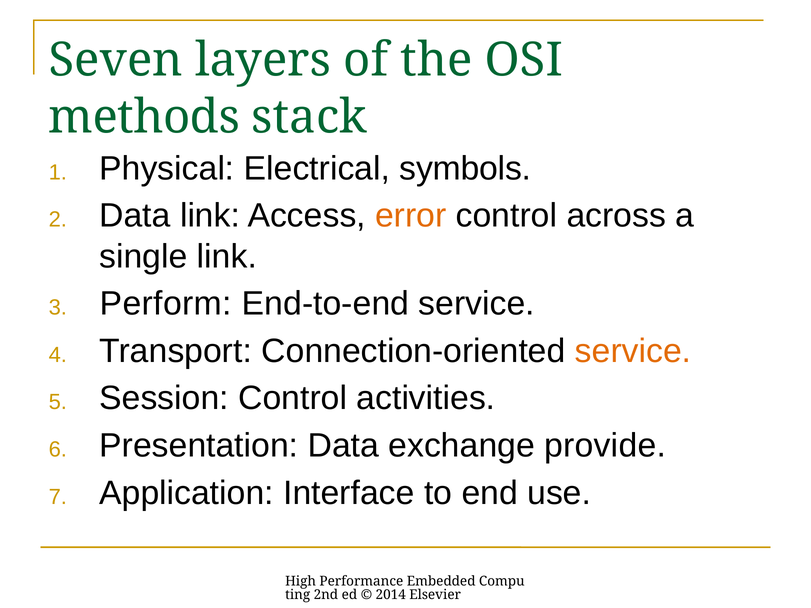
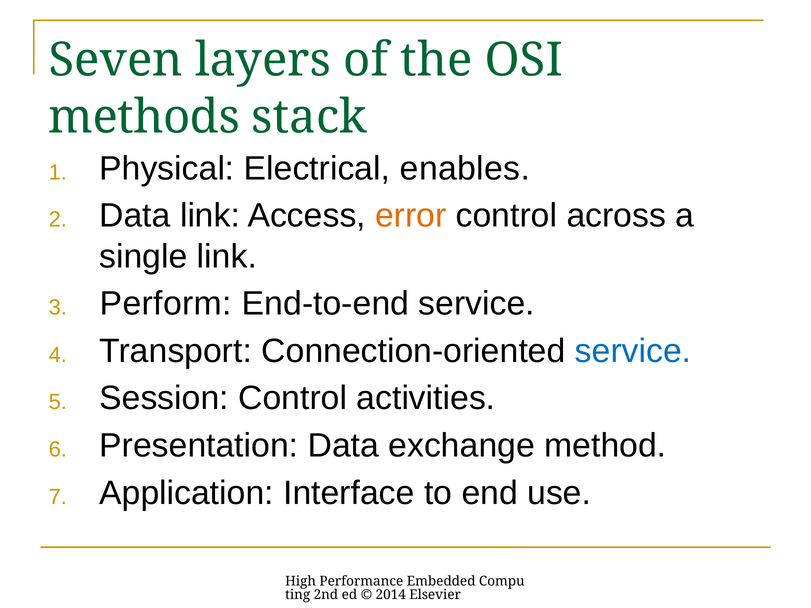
symbols: symbols -> enables
service at (633, 351) colour: orange -> blue
provide: provide -> method
